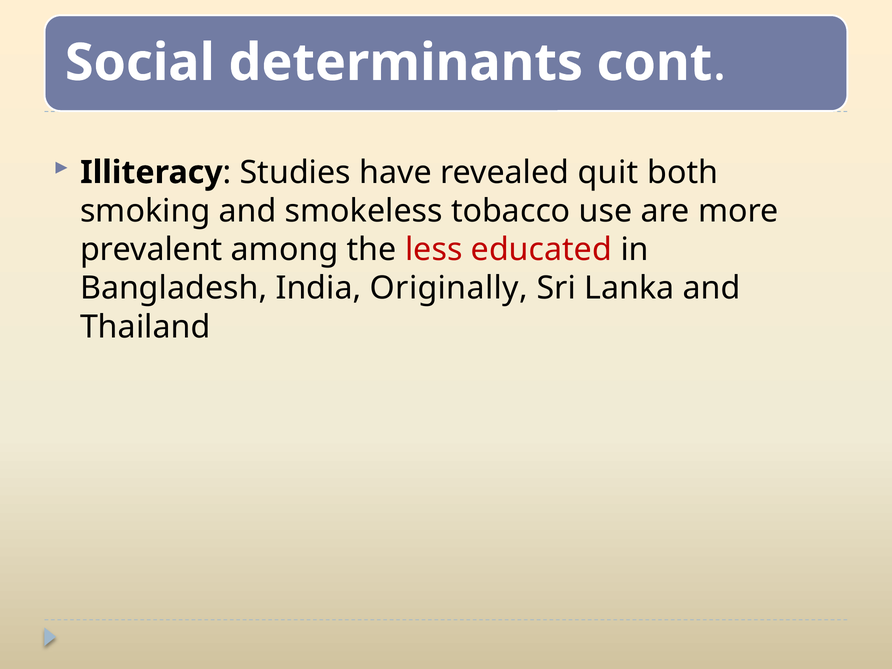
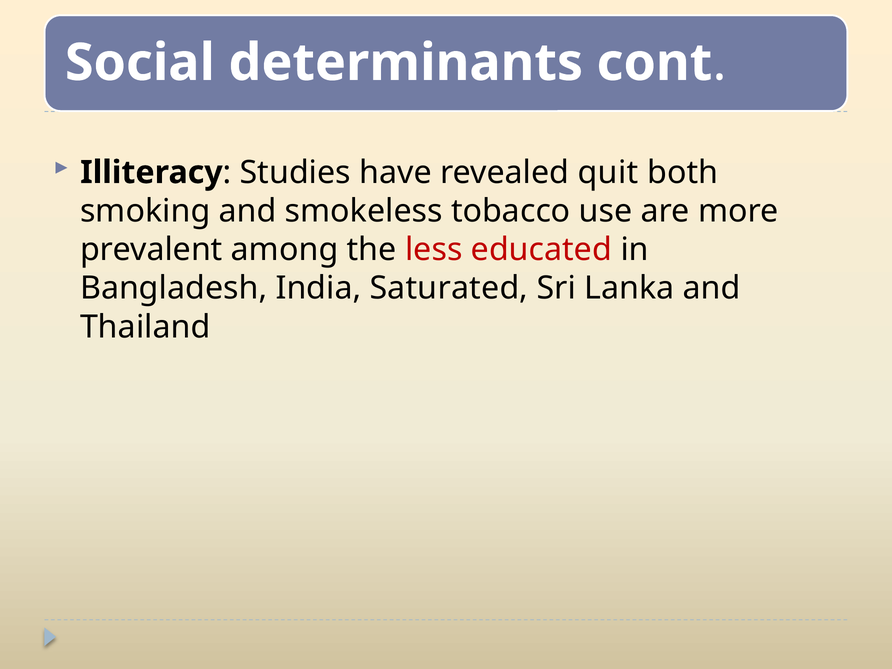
Originally: Originally -> Saturated
